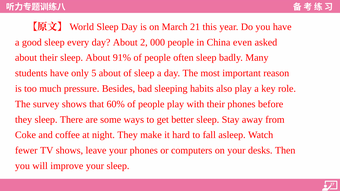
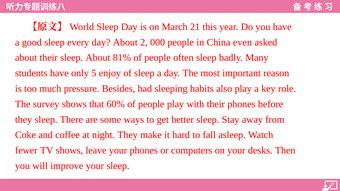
91%: 91% -> 81%
5 about: about -> enjoy
